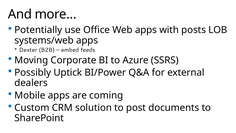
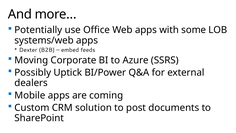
posts: posts -> some
